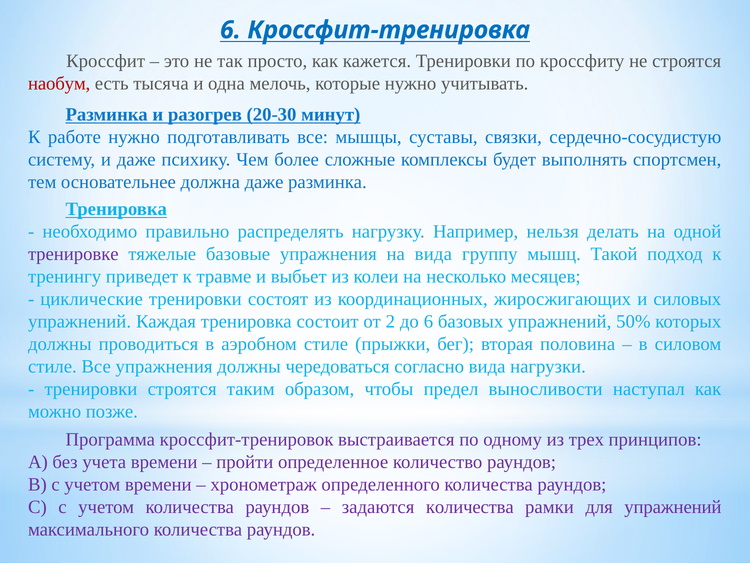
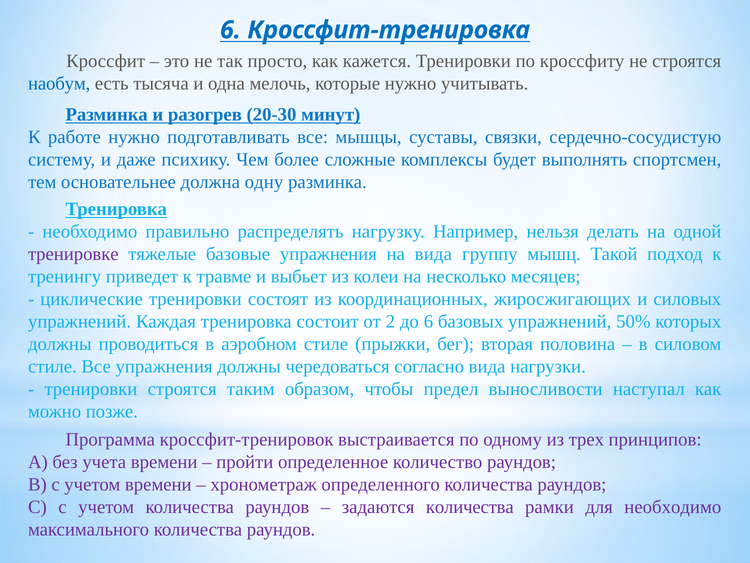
наобум colour: red -> blue
должна даже: даже -> одну
для упражнений: упражнений -> необходимо
